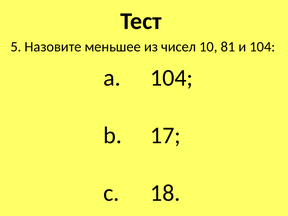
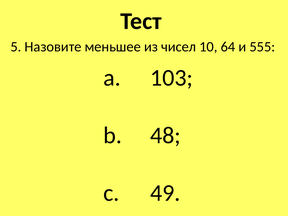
81: 81 -> 64
и 104: 104 -> 555
104 at (172, 78): 104 -> 103
17: 17 -> 48
18: 18 -> 49
